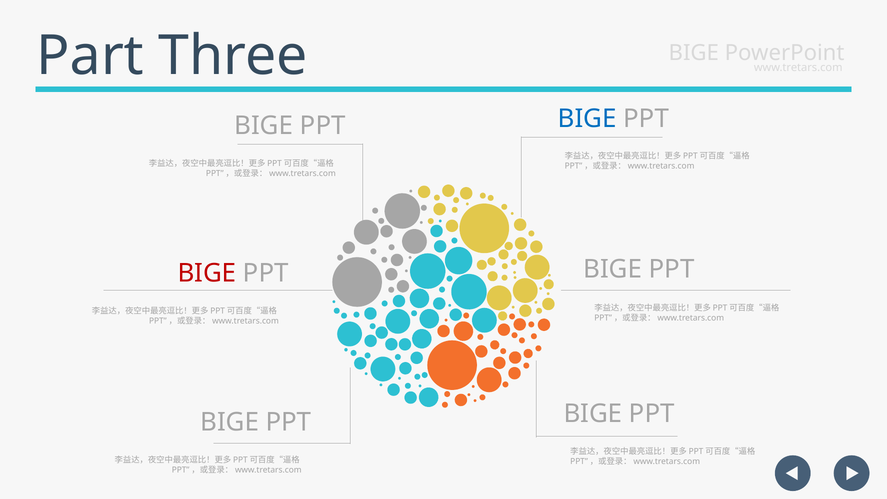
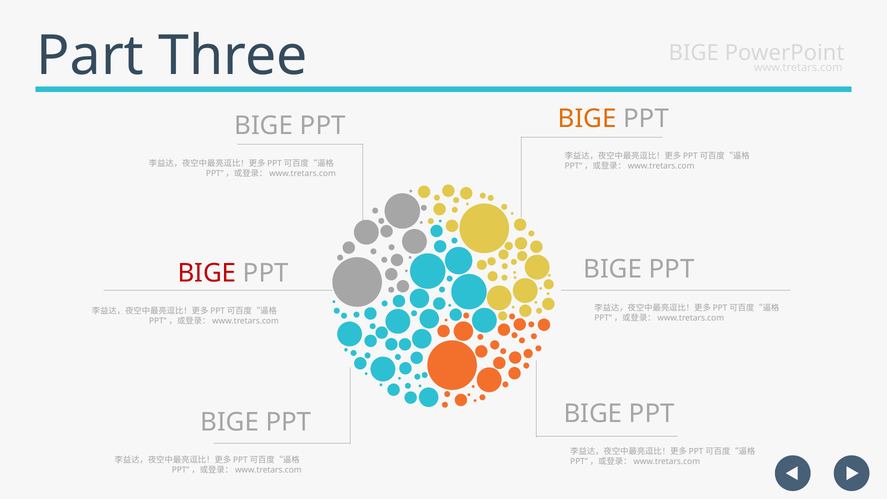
BIGE at (587, 119) colour: blue -> orange
